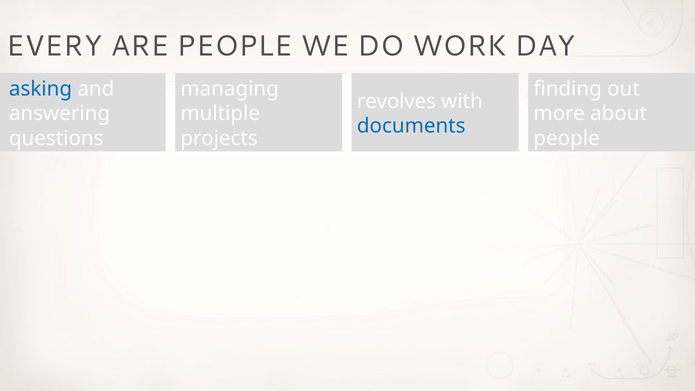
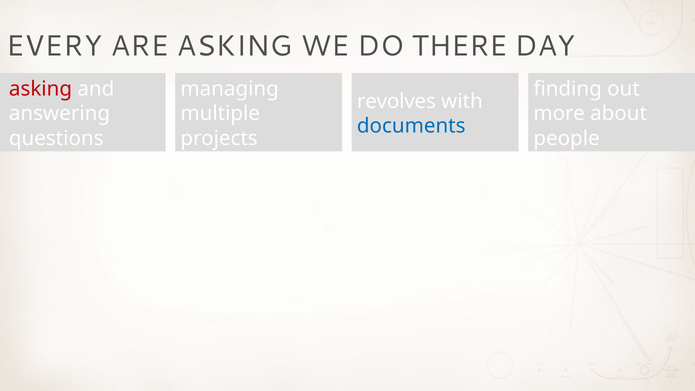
ARE PEOPLE: PEOPLE -> ASKING
WORK: WORK -> THERE
asking at (41, 89) colour: blue -> red
